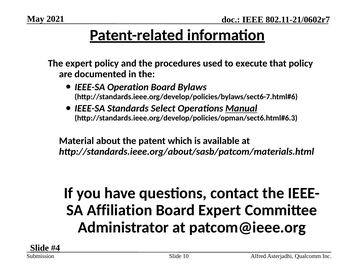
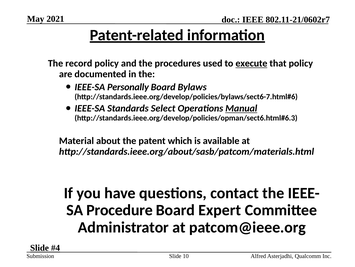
The expert: expert -> record
execute underline: none -> present
Operation: Operation -> Personally
Affiliation: Affiliation -> Procedure
